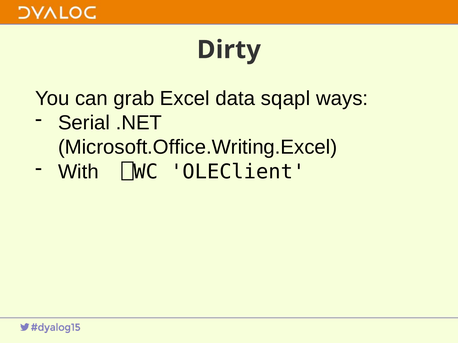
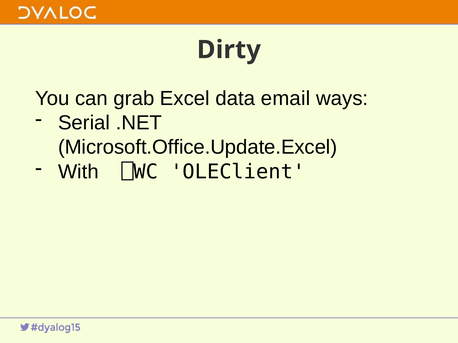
sqapl: sqapl -> email
Microsoft.Office.Writing.Excel: Microsoft.Office.Writing.Excel -> Microsoft.Office.Update.Excel
